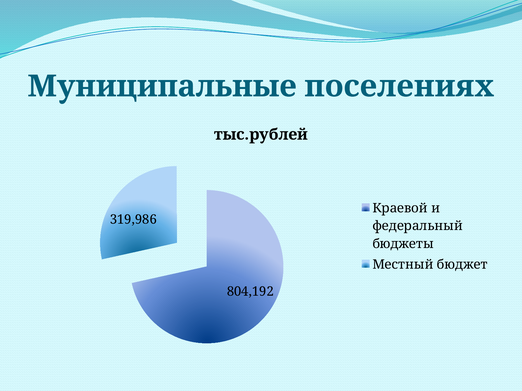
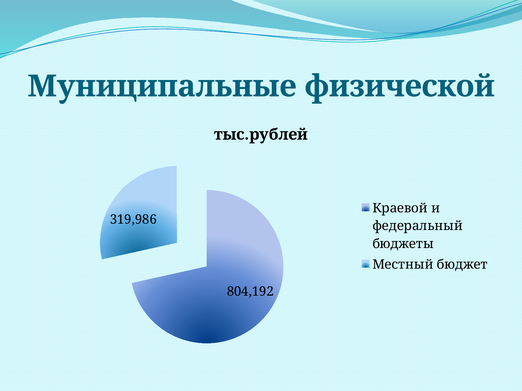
поселениях: поселениях -> физической
